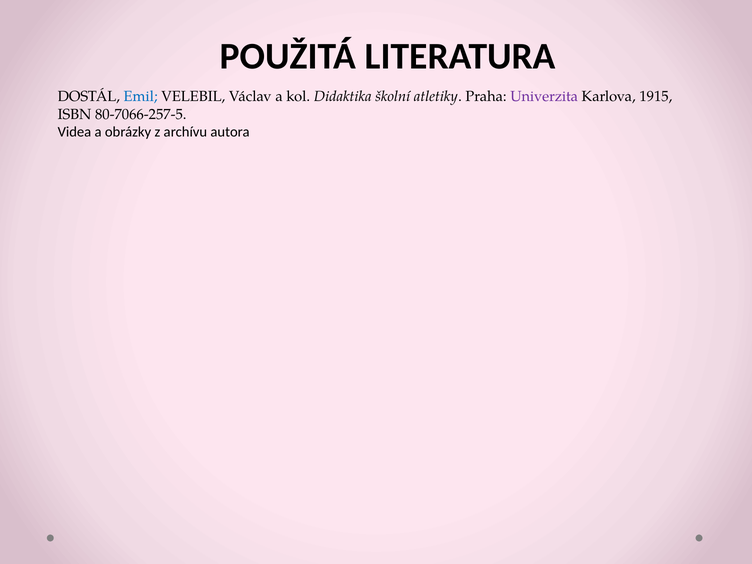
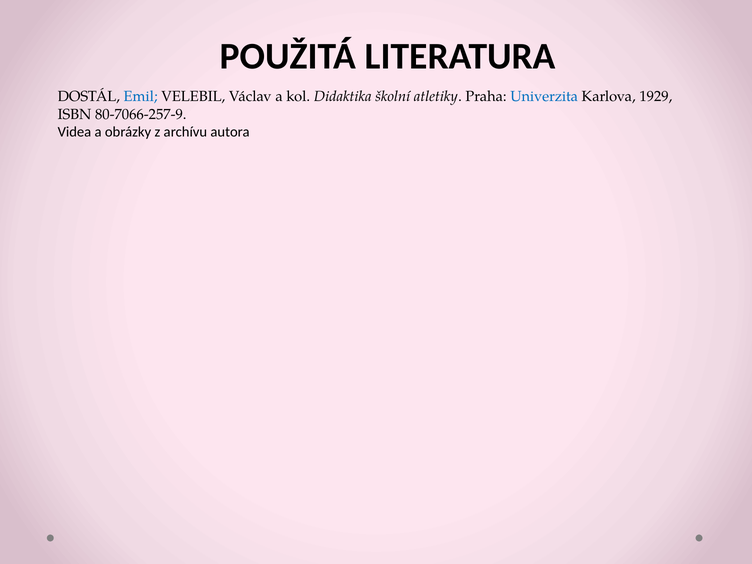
Univerzita colour: purple -> blue
1915: 1915 -> 1929
80-7066-257-5: 80-7066-257-5 -> 80-7066-257-9
